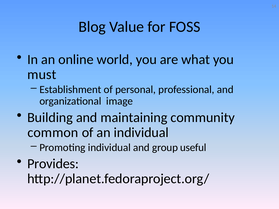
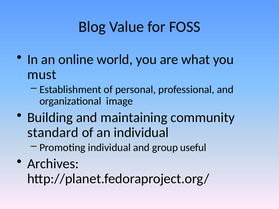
common: common -> standard
Provides: Provides -> Archives
